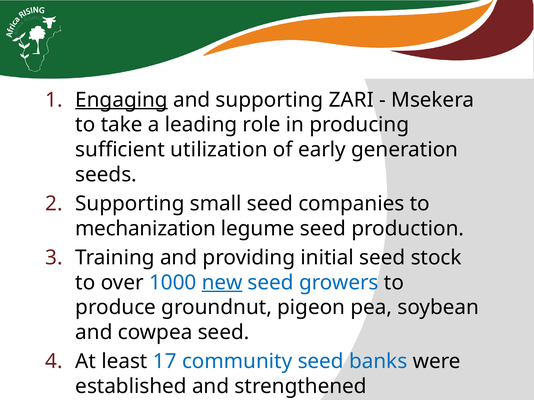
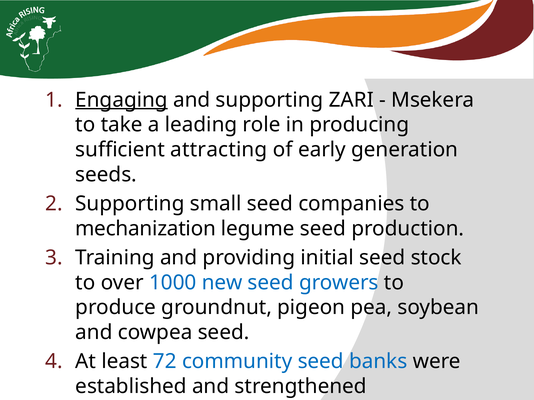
utilization: utilization -> attracting
new underline: present -> none
17: 17 -> 72
